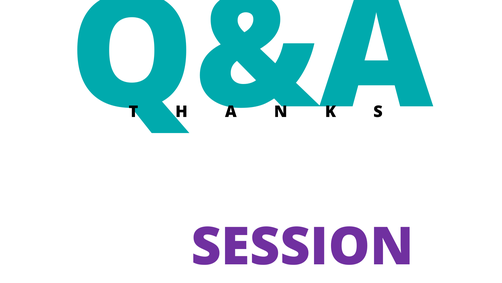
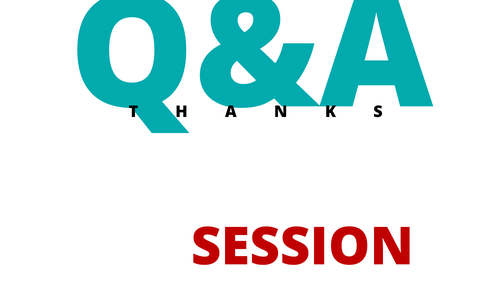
SESSION colour: purple -> red
